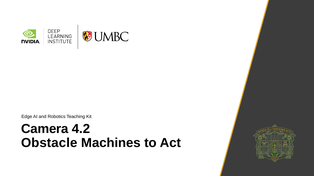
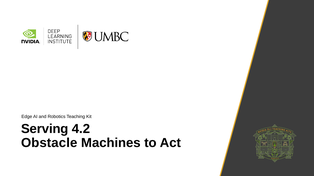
Camera: Camera -> Serving
